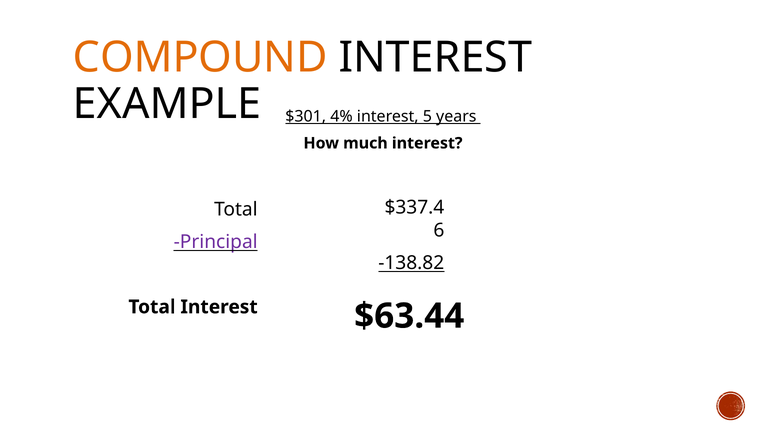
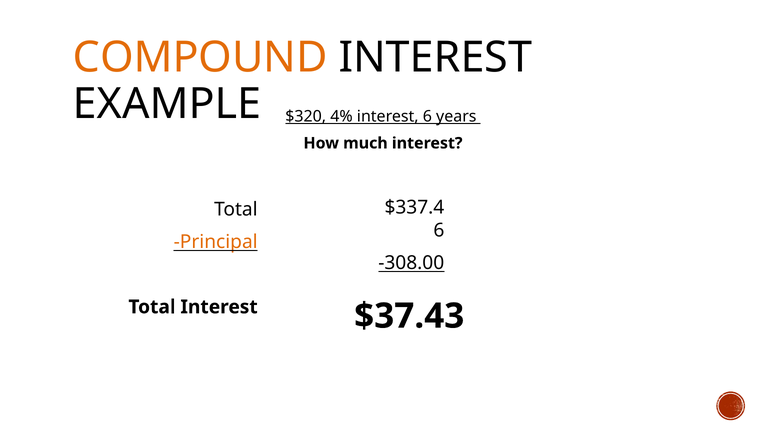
$301: $301 -> $320
interest 5: 5 -> 6
Principal colour: purple -> orange
-138.82: -138.82 -> -308.00
$63.44: $63.44 -> $37.43
